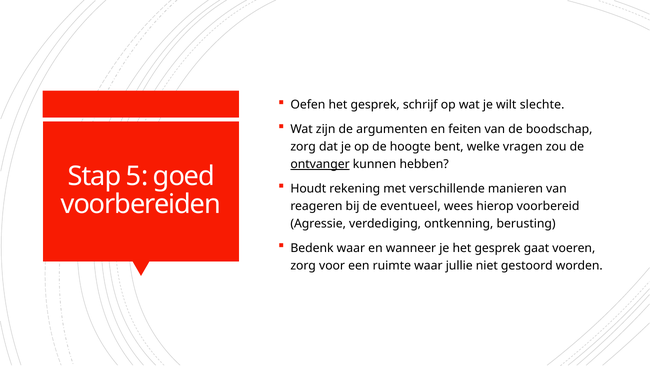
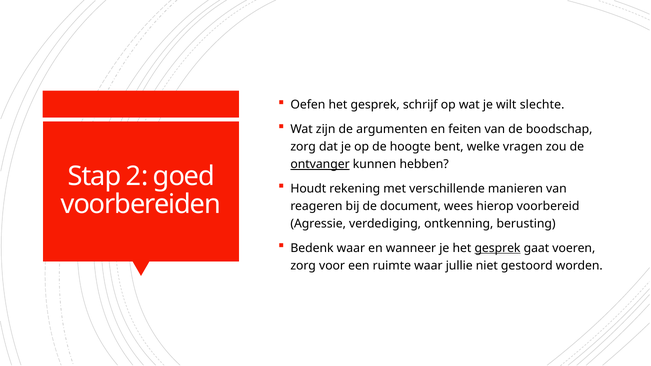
5: 5 -> 2
eventueel: eventueel -> document
gesprek at (498, 248) underline: none -> present
